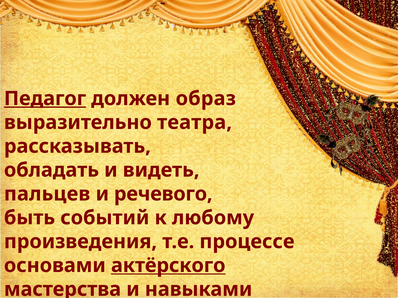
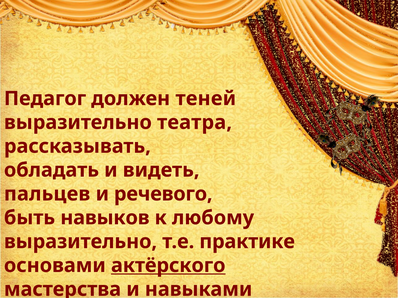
Педагог underline: present -> none
образ: образ -> теней
событий: событий -> навыков
произведения at (80, 242): произведения -> выразительно
процессе: процессе -> практике
